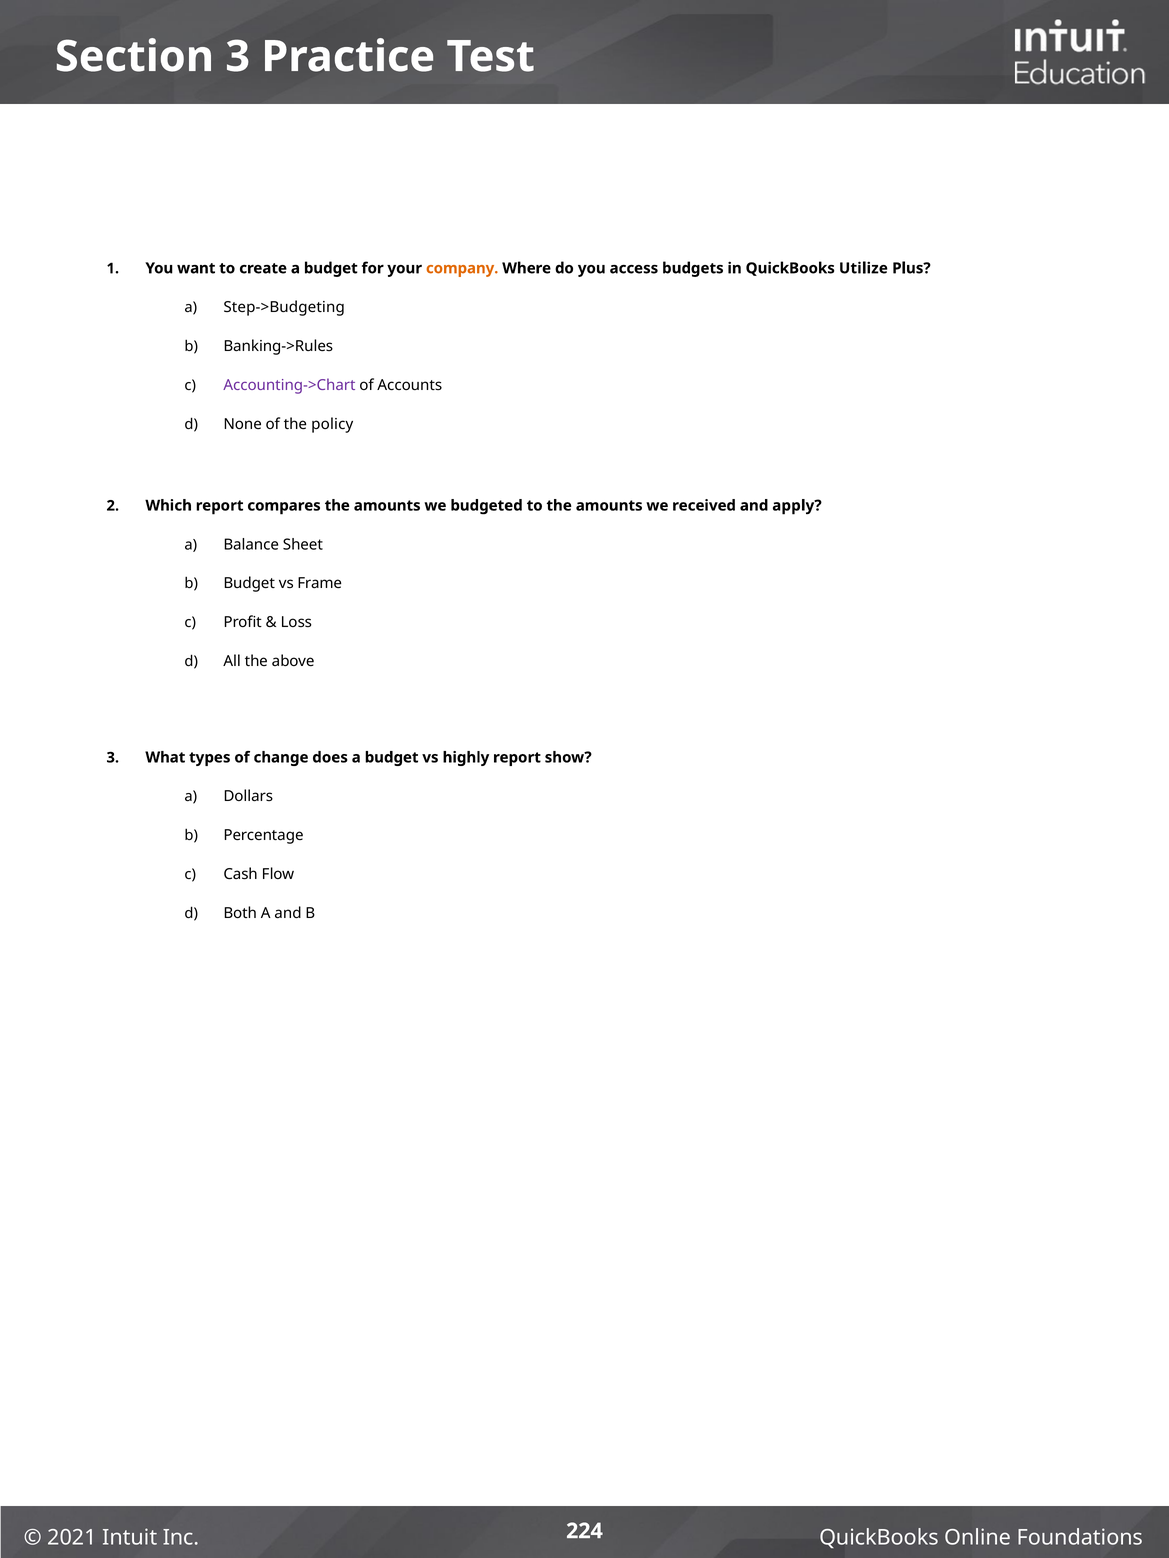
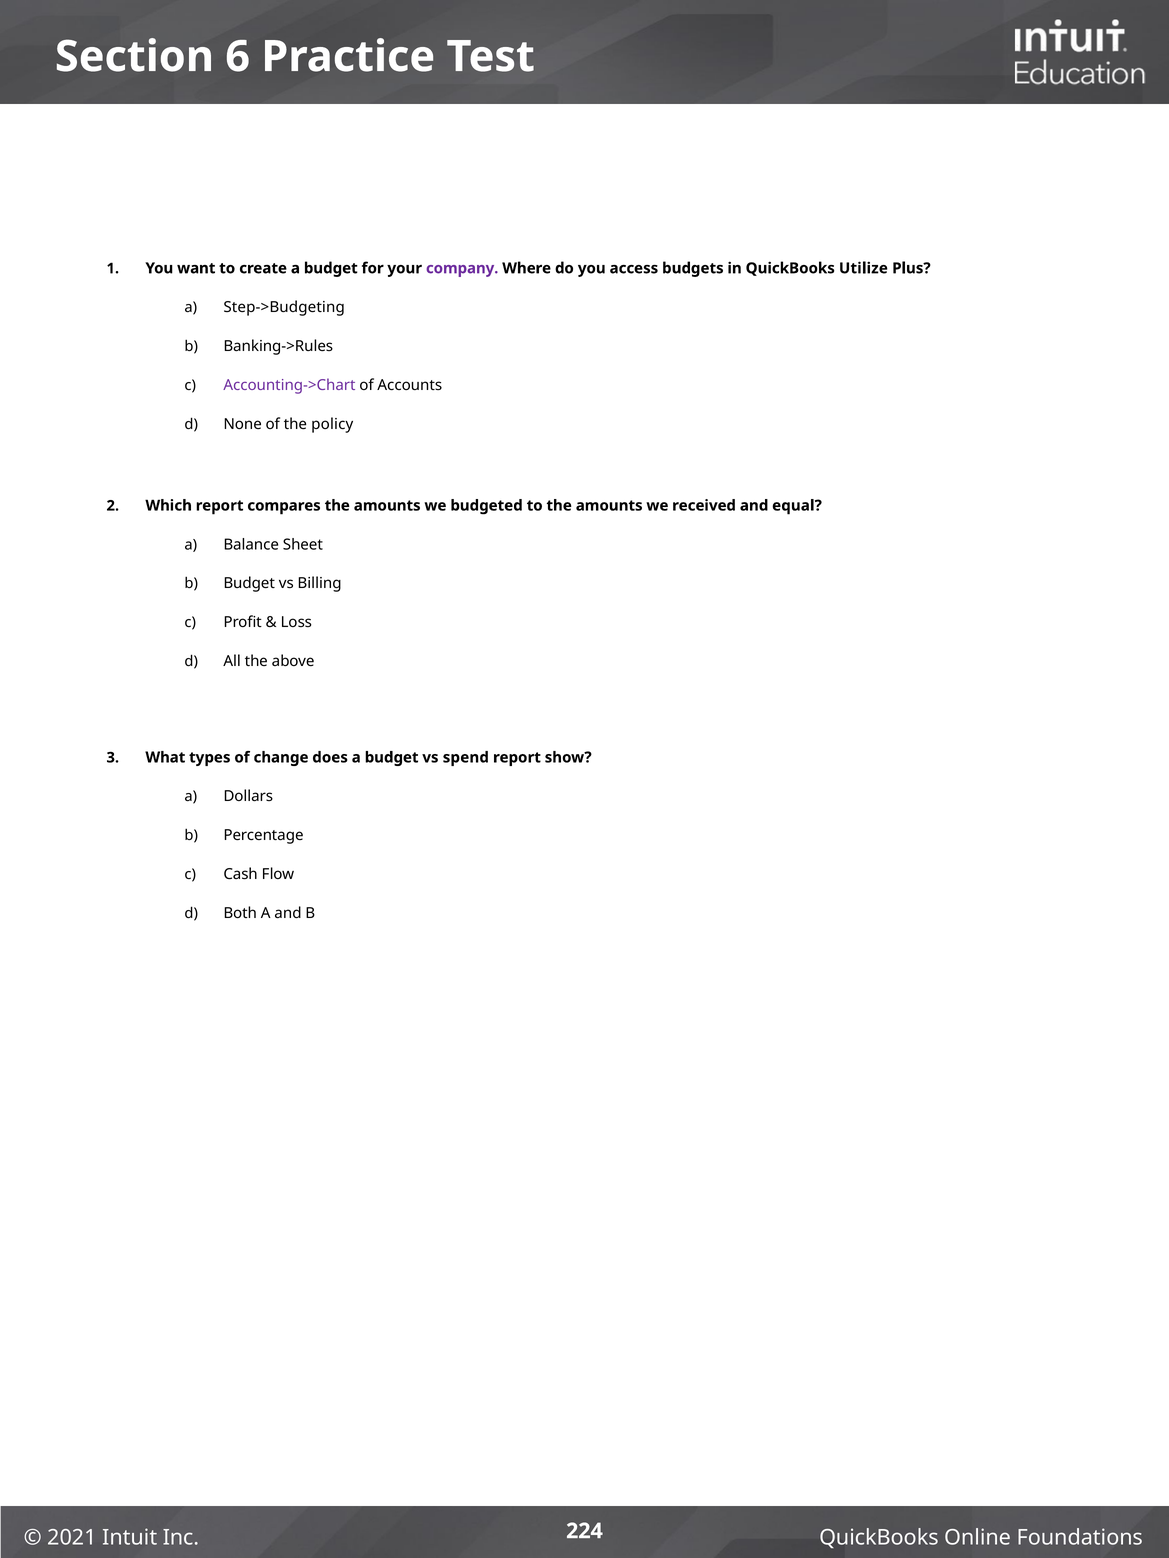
Section 3: 3 -> 6
company colour: orange -> purple
apply: apply -> equal
Frame: Frame -> Billing
highly: highly -> spend
